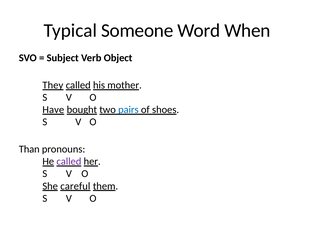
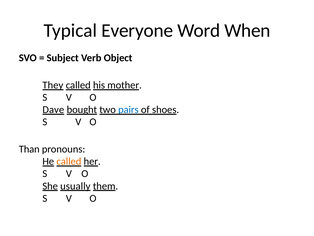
Someone: Someone -> Everyone
Have: Have -> Dave
called at (69, 161) colour: purple -> orange
careful: careful -> usually
